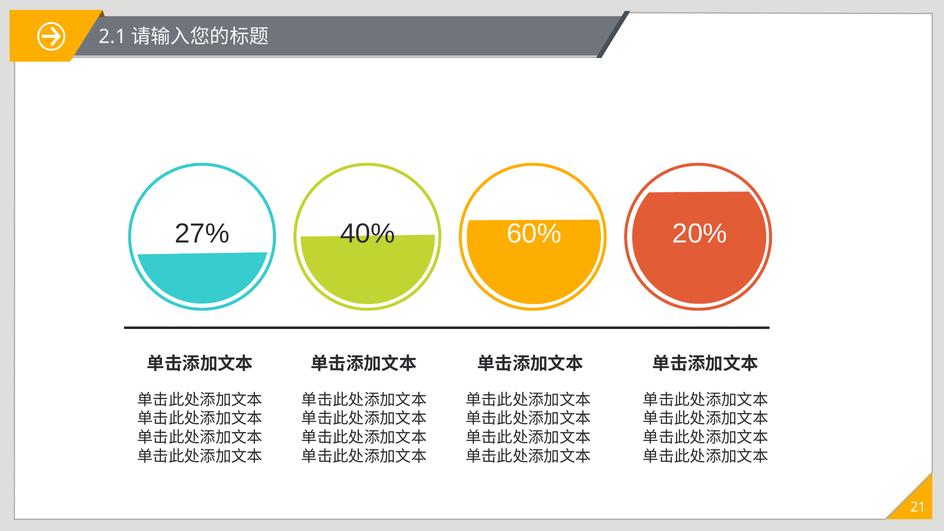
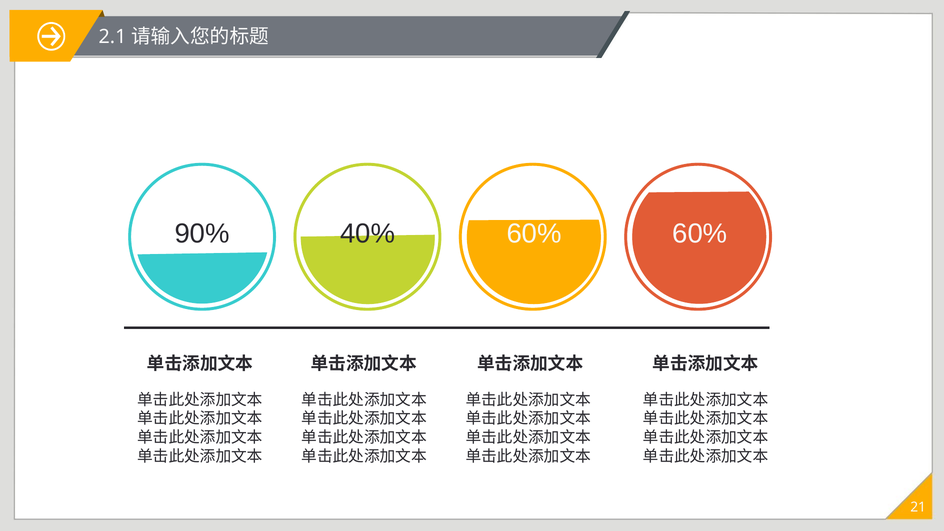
27%: 27% -> 90%
60% 20%: 20% -> 60%
